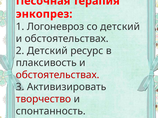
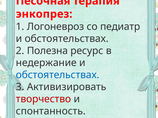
со детский: детский -> педиатр
2 Детский: Детский -> Полезна
плаксивость: плаксивость -> недержание
обстоятельствах at (58, 75) colour: red -> blue
